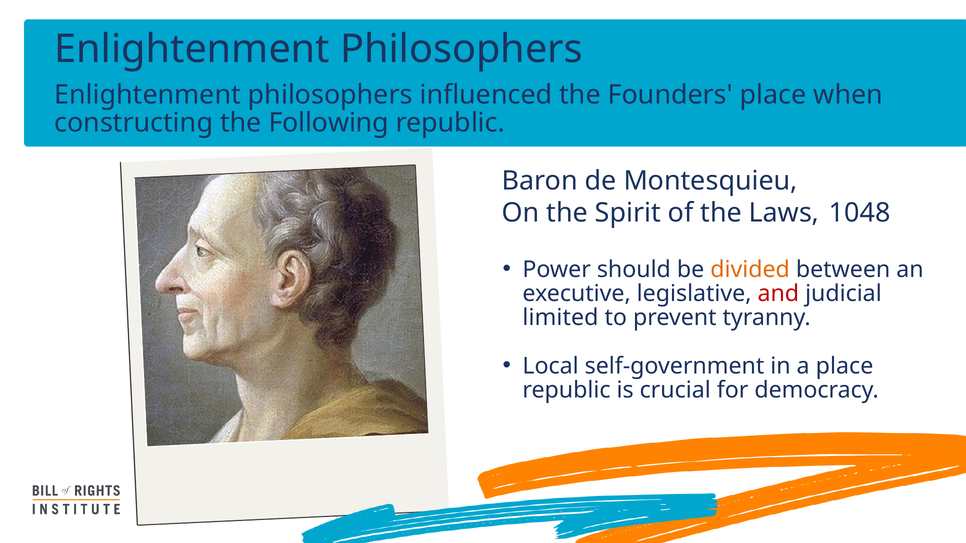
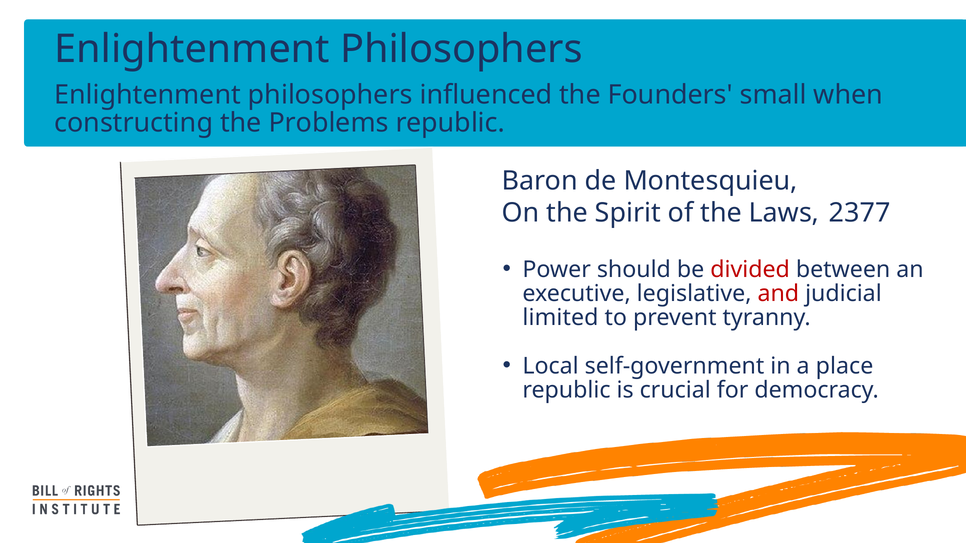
Founders place: place -> small
Following: Following -> Problems
1048: 1048 -> 2377
divided colour: orange -> red
